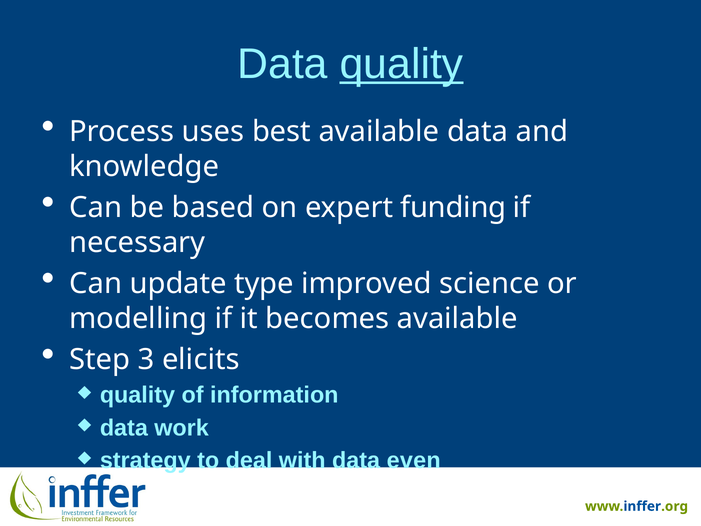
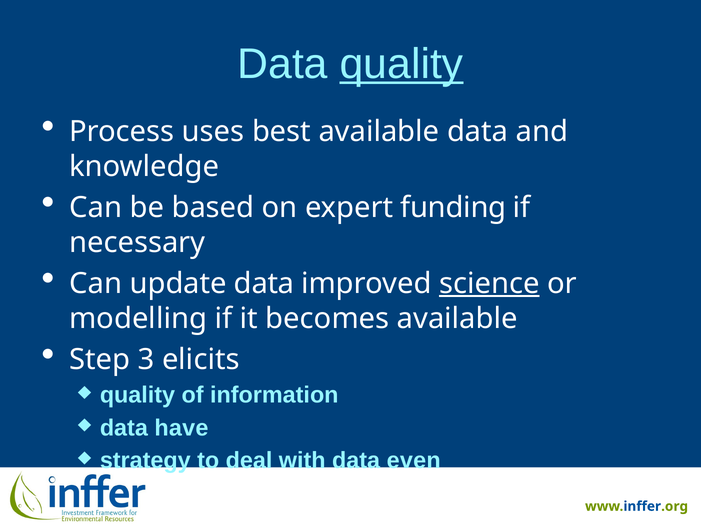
update type: type -> data
science underline: none -> present
work: work -> have
